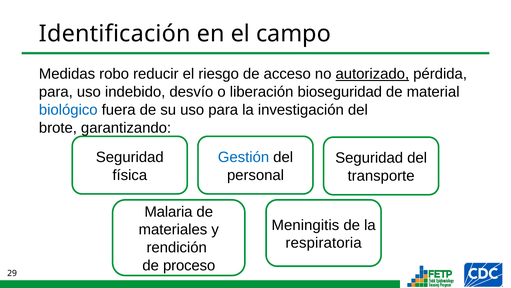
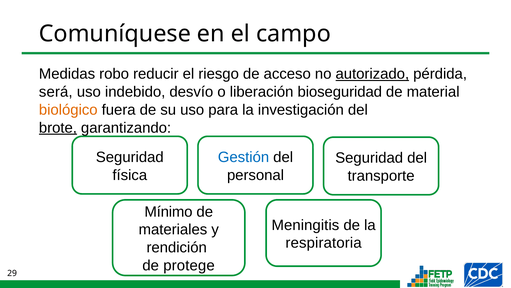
Identificación: Identificación -> Comuníquese
para at (56, 92): para -> será
biológico colour: blue -> orange
brote underline: none -> present
Malaria: Malaria -> Mínimo
proceso: proceso -> protege
